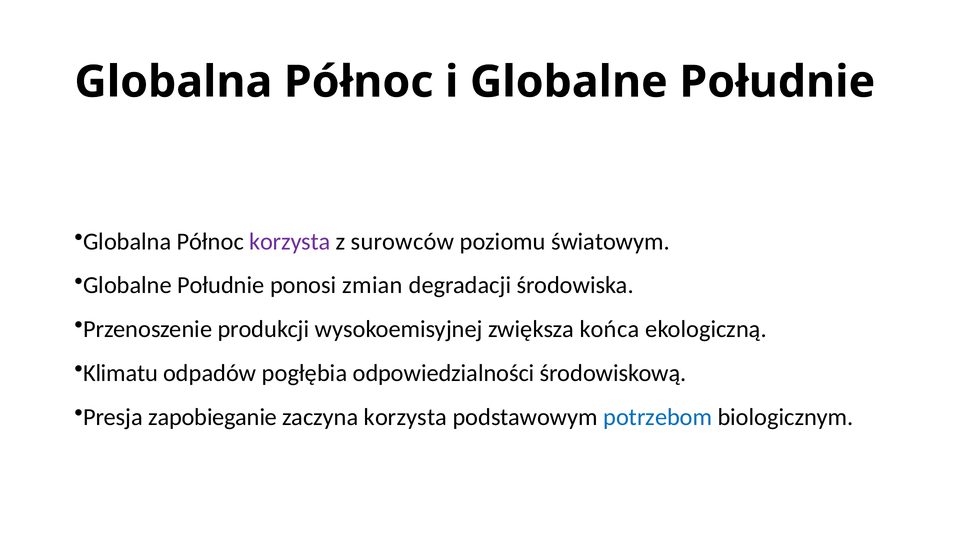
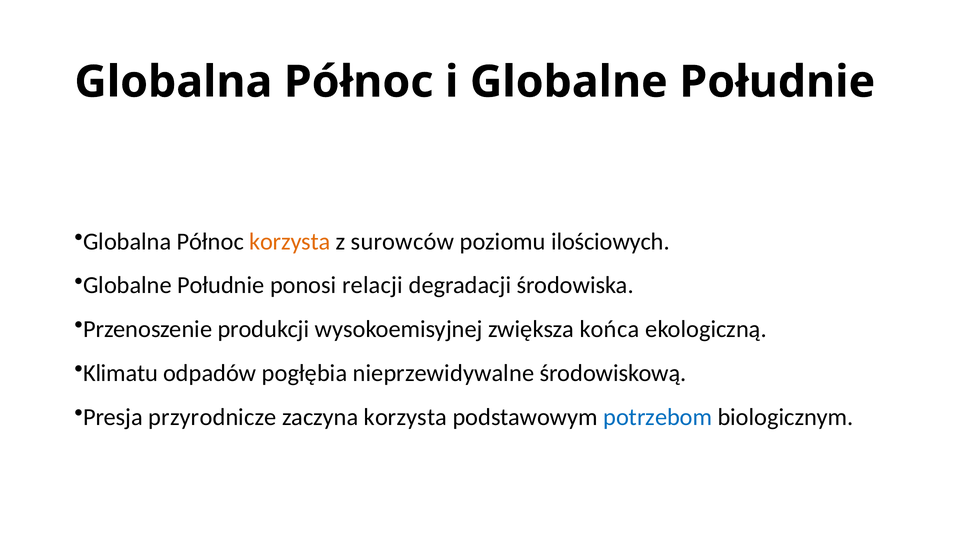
korzysta at (290, 242) colour: purple -> orange
światowym: światowym -> ilościowych
zmian: zmian -> relacji
odpowiedzialności: odpowiedzialności -> nieprzewidywalne
zapobieganie: zapobieganie -> przyrodnicze
